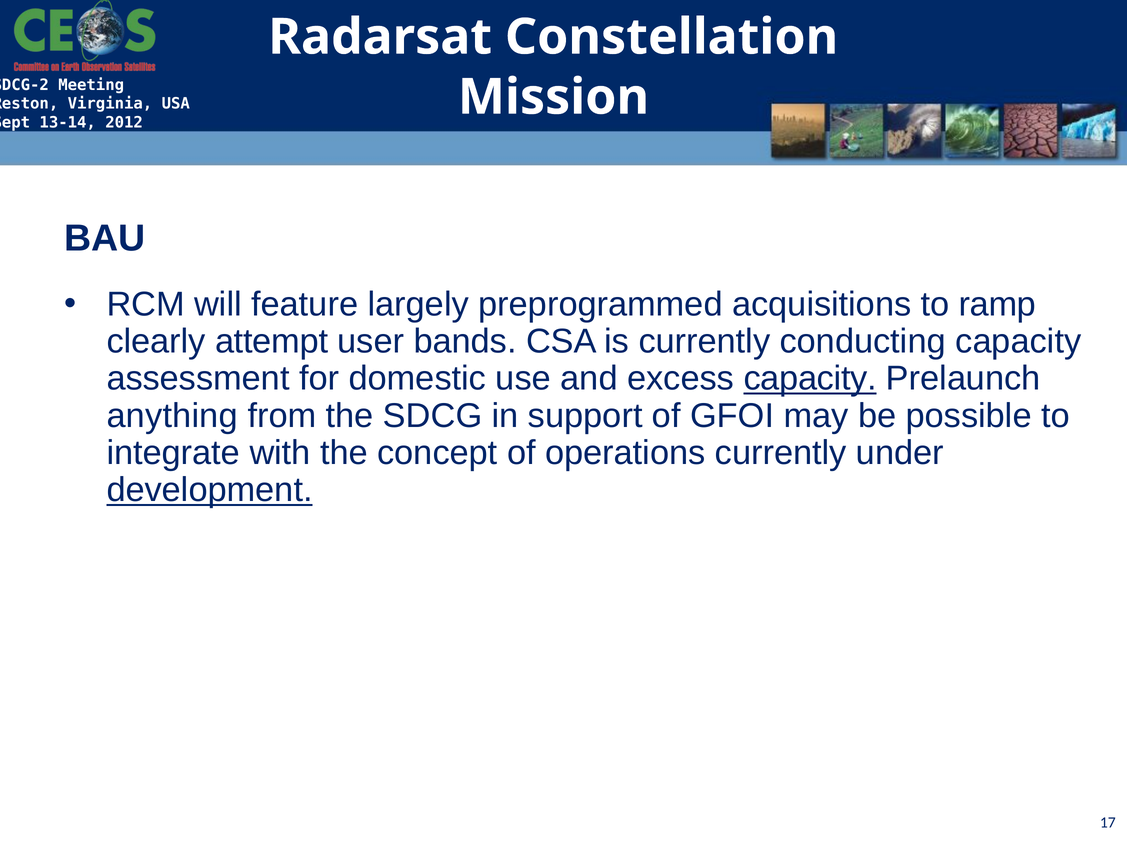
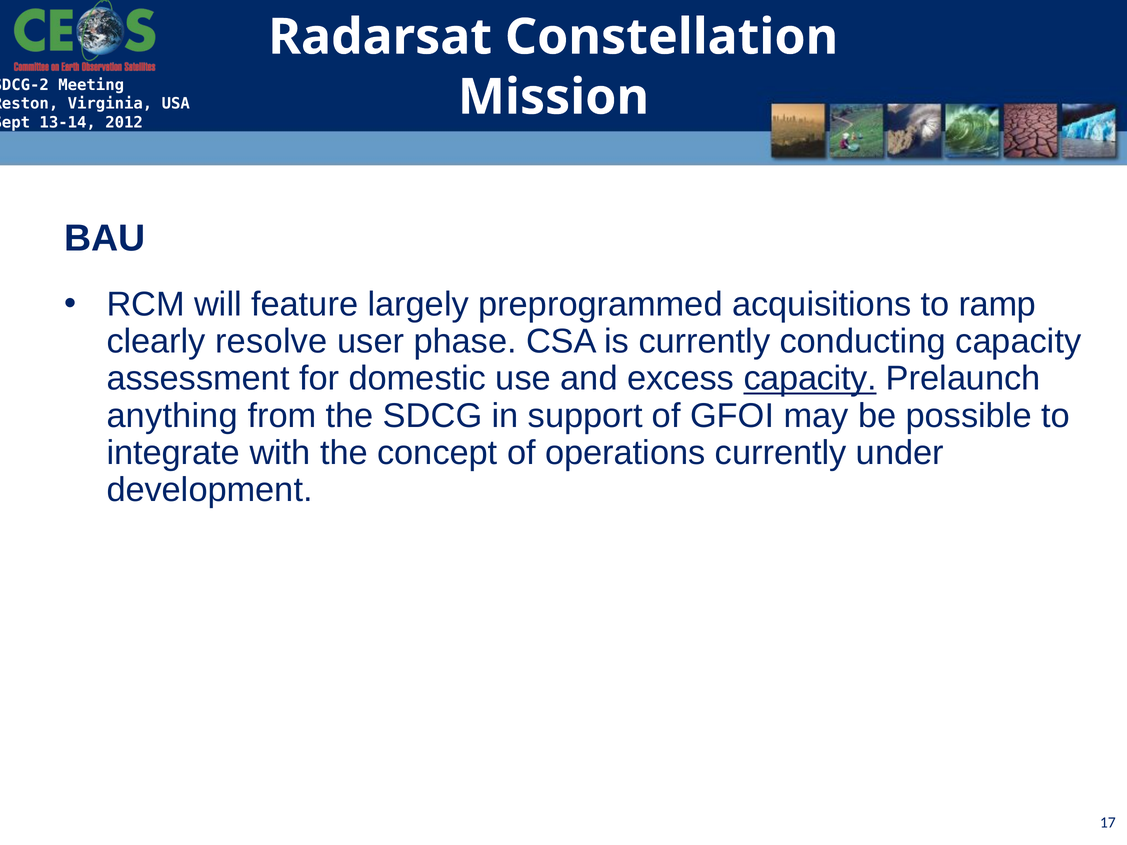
attempt: attempt -> resolve
bands: bands -> phase
development underline: present -> none
